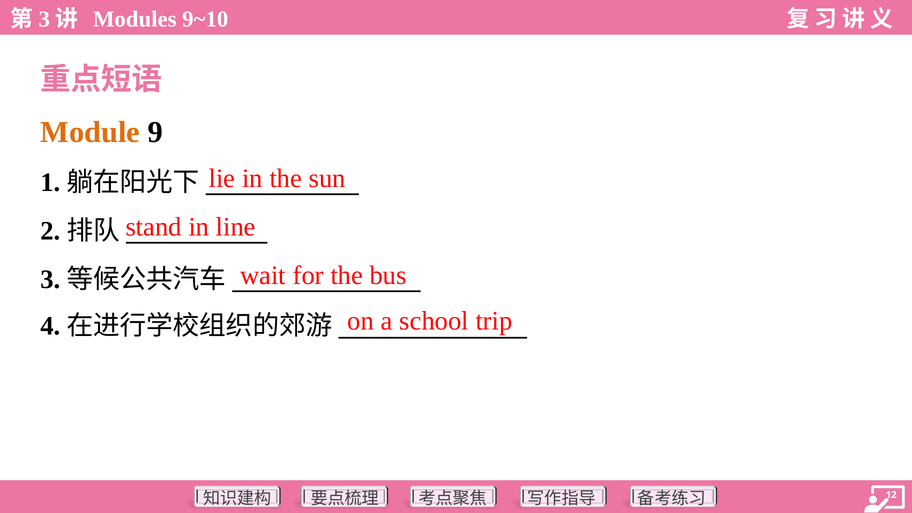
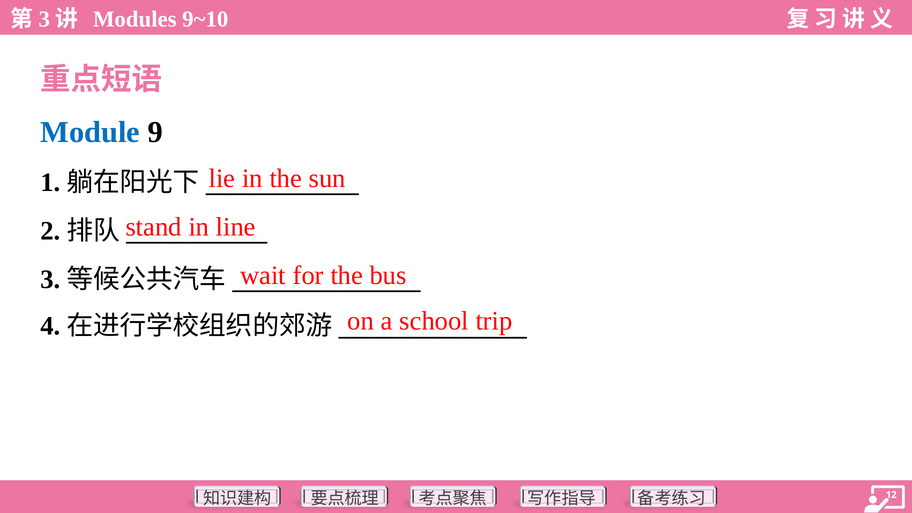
Module colour: orange -> blue
